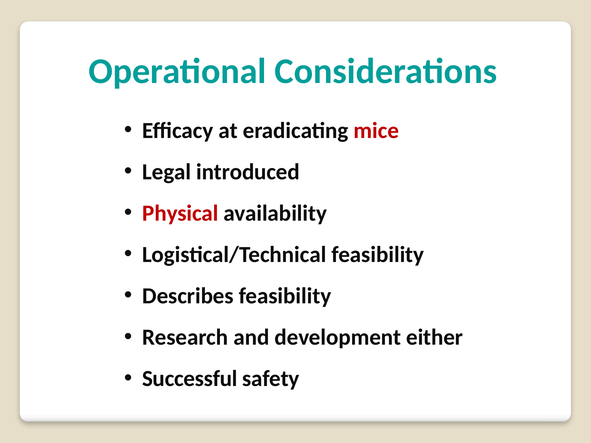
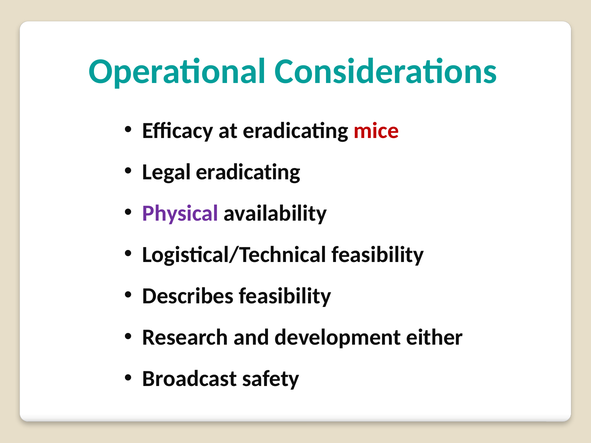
Legal introduced: introduced -> eradicating
Physical colour: red -> purple
Successful: Successful -> Broadcast
